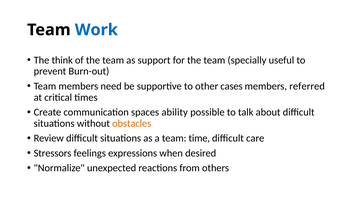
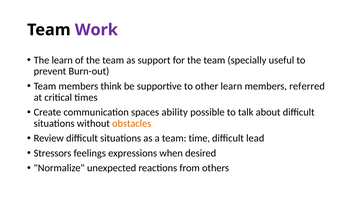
Work colour: blue -> purple
The think: think -> learn
need: need -> think
other cases: cases -> learn
care: care -> lead
